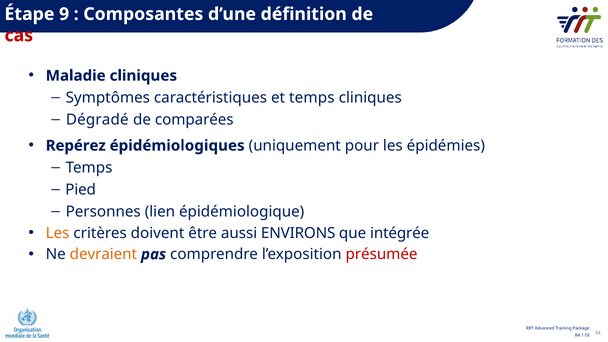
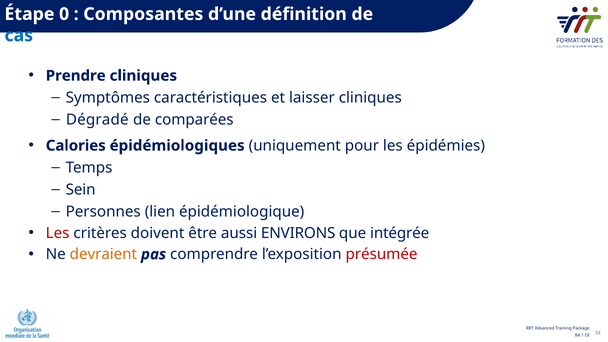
9: 9 -> 0
cas colour: red -> blue
Maladie: Maladie -> Prendre
et temps: temps -> laisser
Repérez: Repérez -> Calories
Pied: Pied -> Sein
Les at (58, 233) colour: orange -> red
